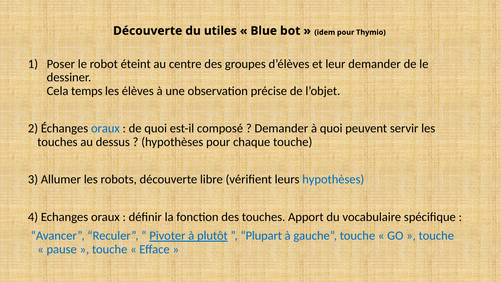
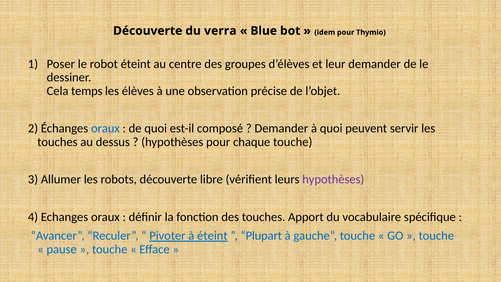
utiles: utiles -> verra
hypothèses at (333, 179) colour: blue -> purple
à plutôt: plutôt -> éteint
